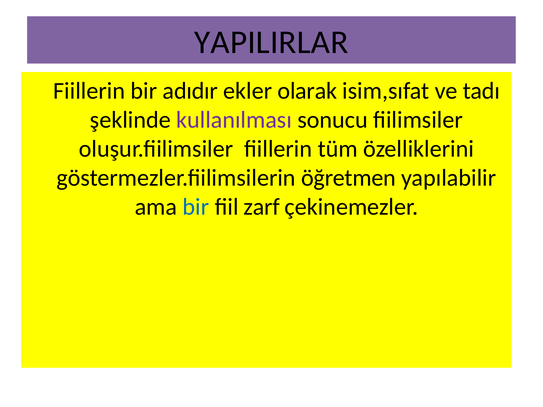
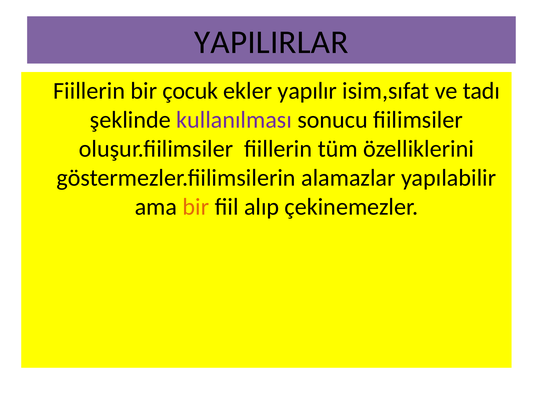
adıdır: adıdır -> çocuk
olarak: olarak -> yapılır
öğretmen: öğretmen -> alamazlar
bir at (196, 207) colour: blue -> orange
zarf: zarf -> alıp
